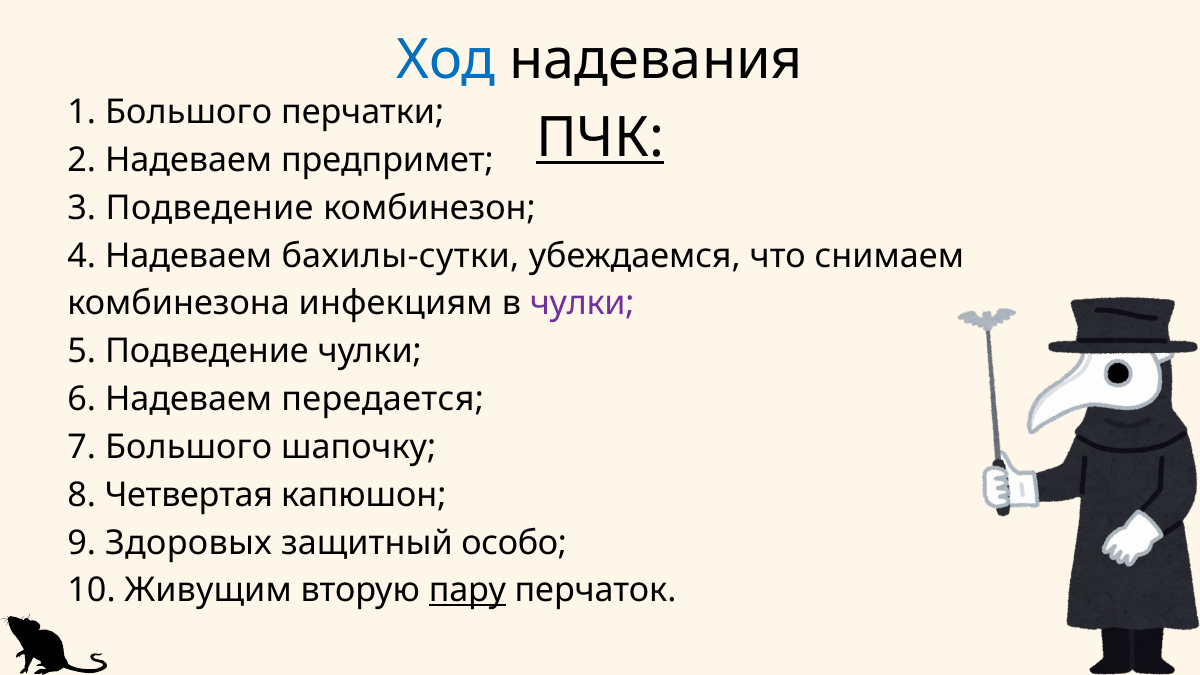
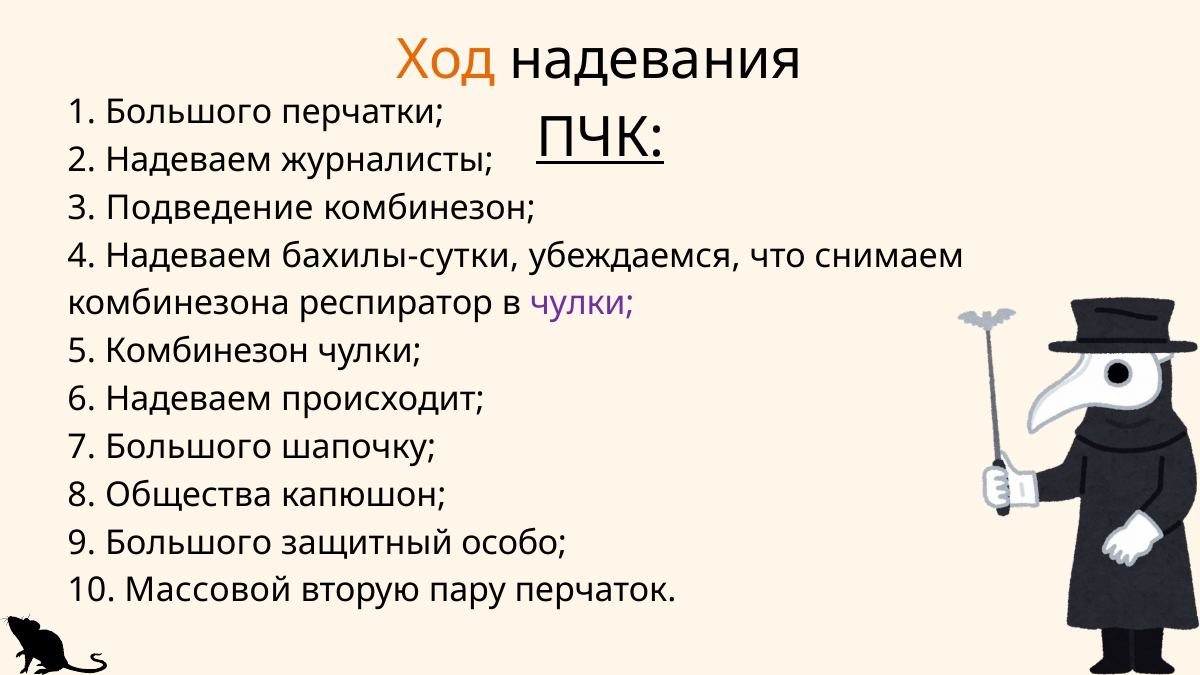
Ход colour: blue -> orange
предпримет: предпримет -> журналисты
инфекциям: инфекциям -> респиратор
5 Подведение: Подведение -> Комбинезон
передается: передается -> происходит
Четвертая: Четвертая -> Общества
9 Здоровых: Здоровых -> Большого
Живущим: Живущим -> Массовой
пару underline: present -> none
